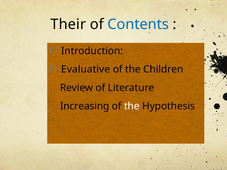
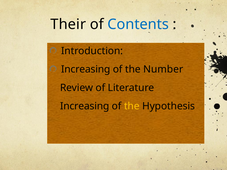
Evaluative at (86, 69): Evaluative -> Increasing
Children: Children -> Number
the at (132, 106) colour: white -> yellow
